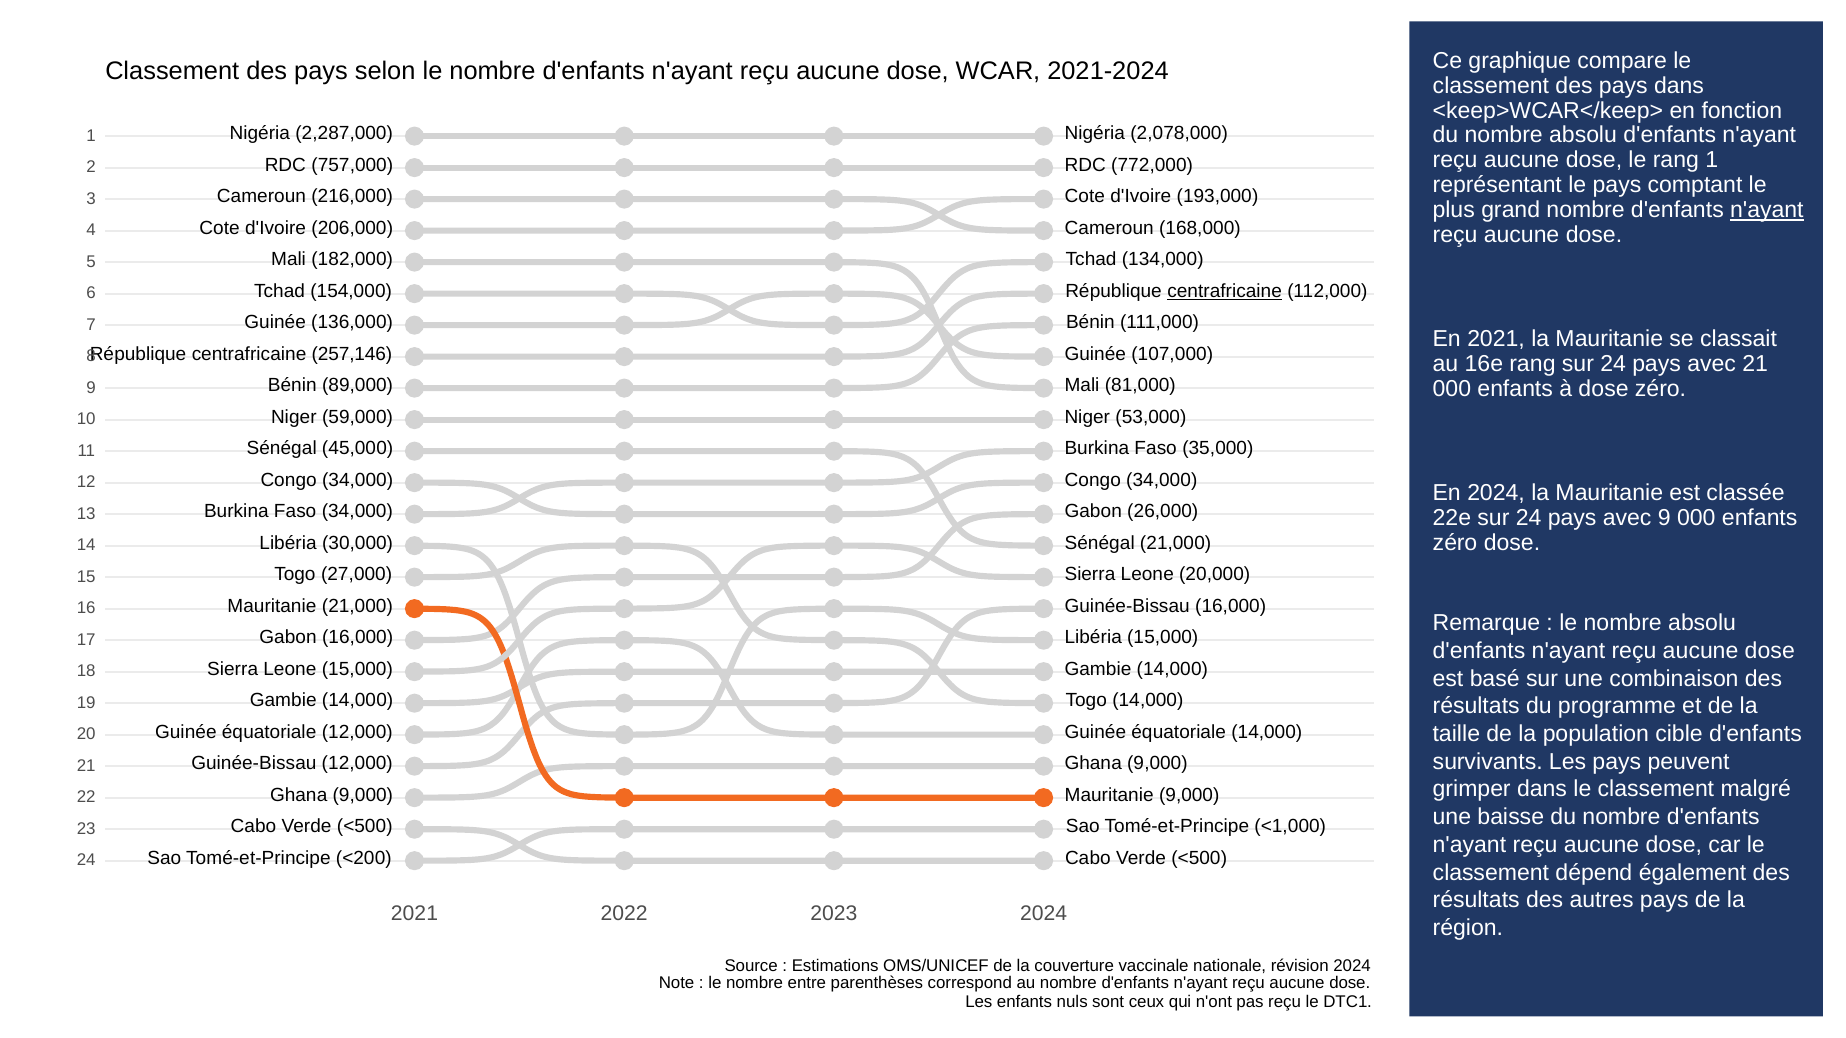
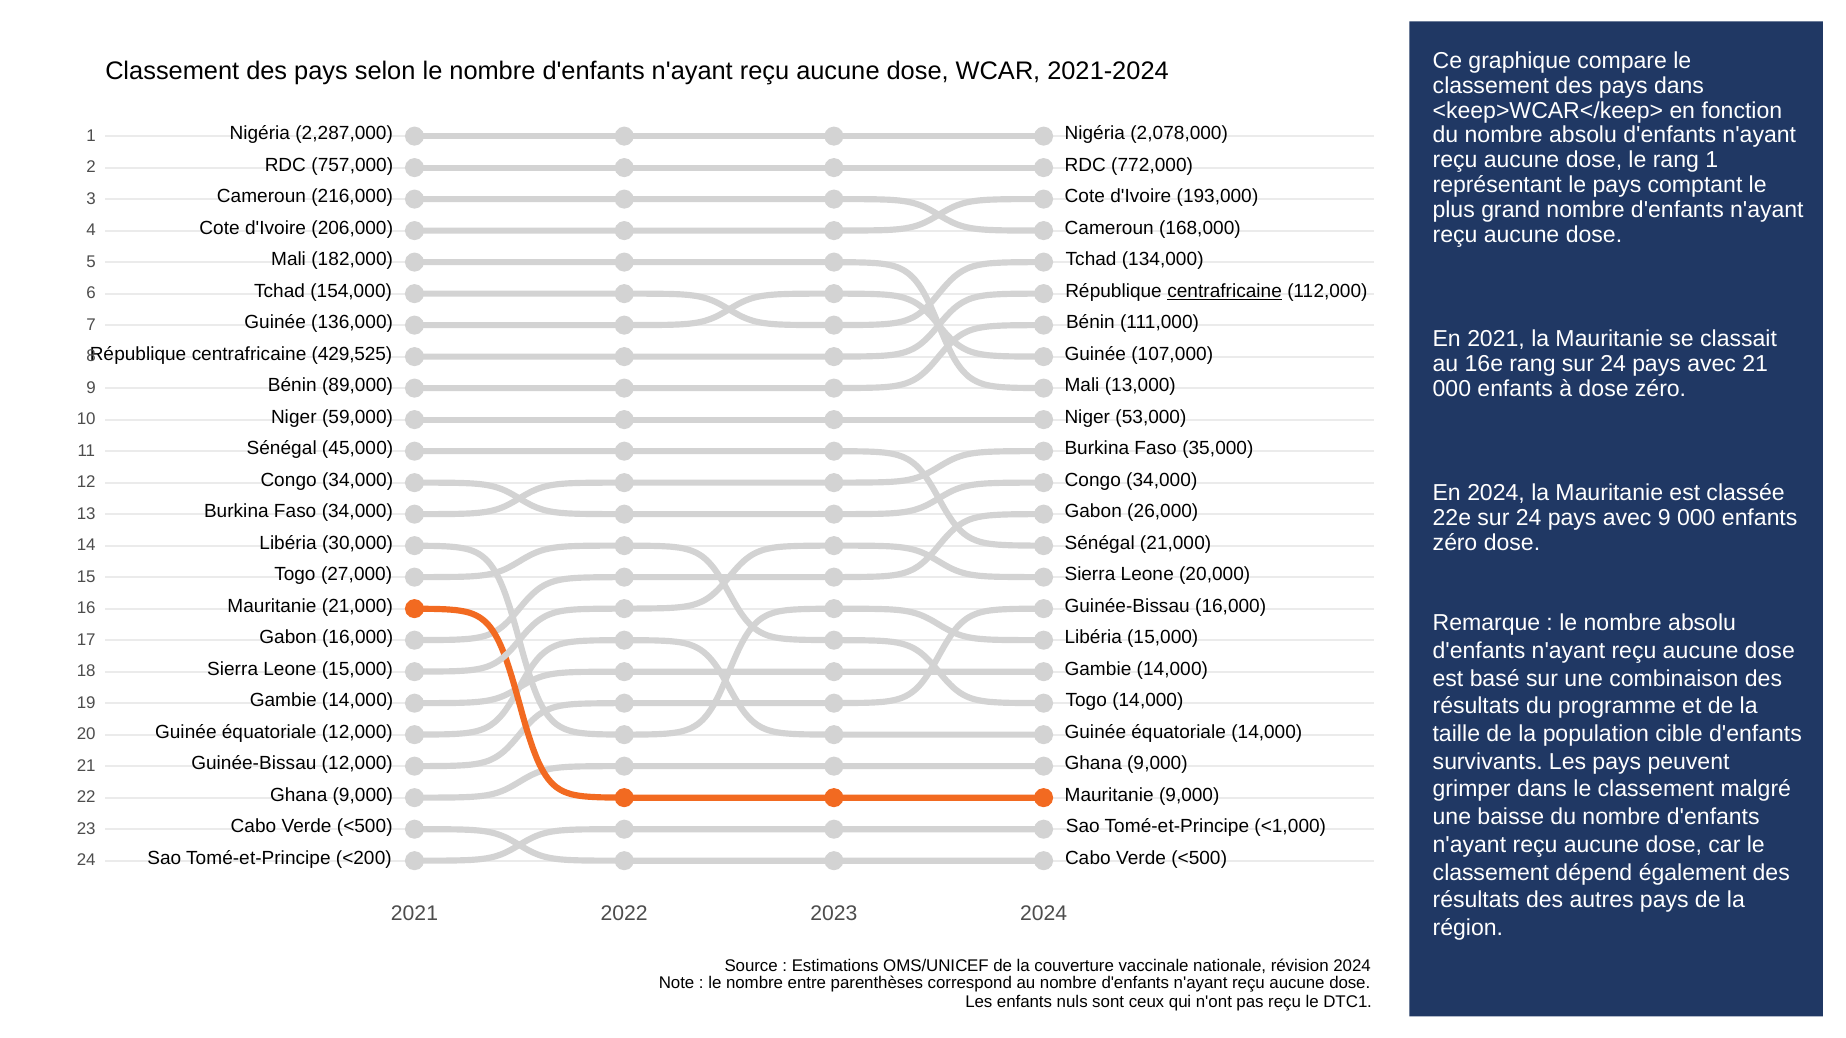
n'ayant at (1767, 210) underline: present -> none
257,146: 257,146 -> 429,525
81,000: 81,000 -> 13,000
